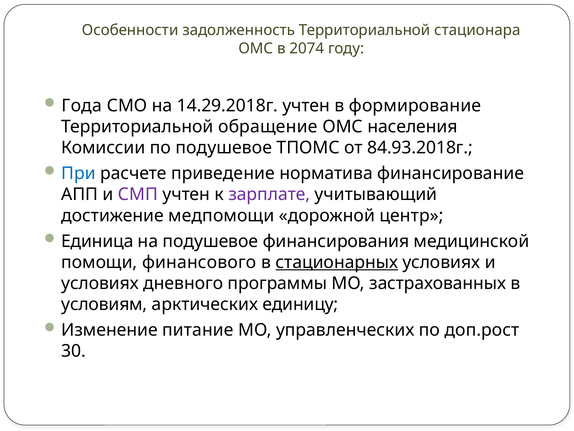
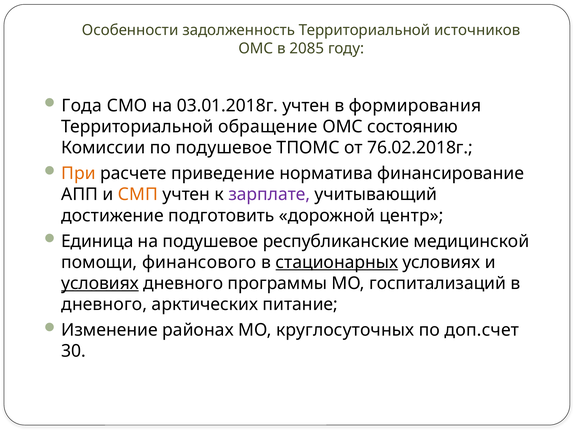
стационара: стационара -> источников
2074: 2074 -> 2085
14.29.2018г: 14.29.2018г -> 03.01.2018г
формирование: формирование -> формирования
населения: населения -> состоянию
84.93.2018г: 84.93.2018г -> 76.02.2018г
При colour: blue -> orange
СМП colour: purple -> orange
медпомощи: медпомощи -> подготовить
финансирования: финансирования -> республиканские
условиях at (100, 283) underline: none -> present
застрахованных: застрахованных -> госпитализаций
условиям at (104, 304): условиям -> дневного
единицу: единицу -> питание
питание: питание -> районах
управленческих: управленческих -> круглосуточных
доп.рост: доп.рост -> доп.счет
